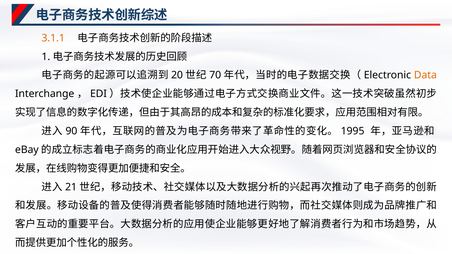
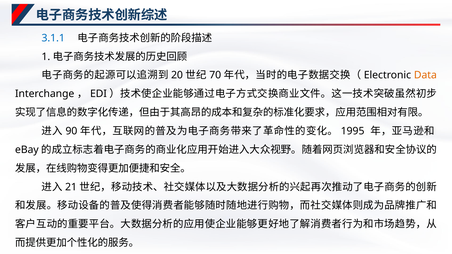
3.1.1 colour: orange -> blue
